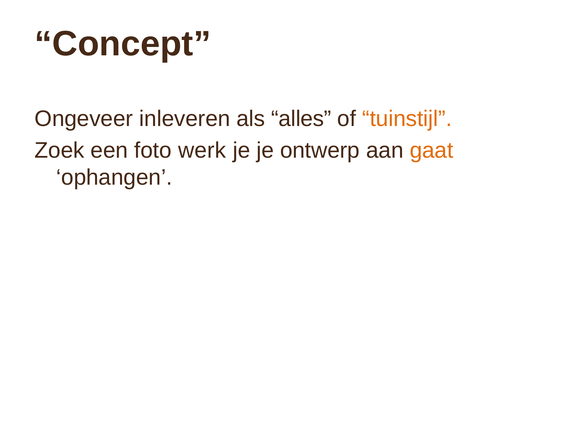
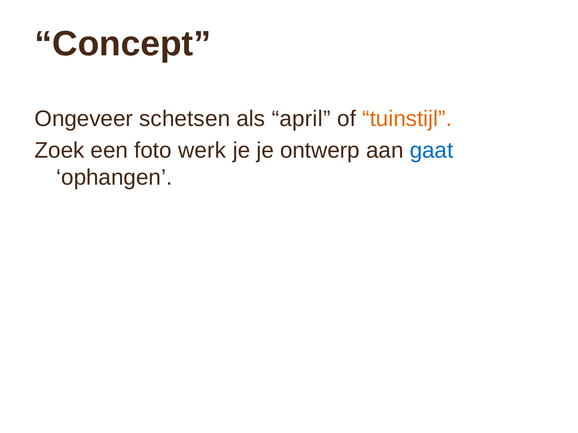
inleveren: inleveren -> schetsen
alles: alles -> april
gaat colour: orange -> blue
